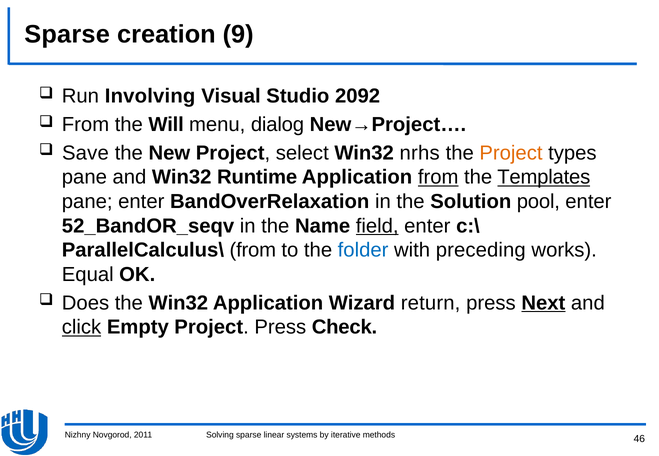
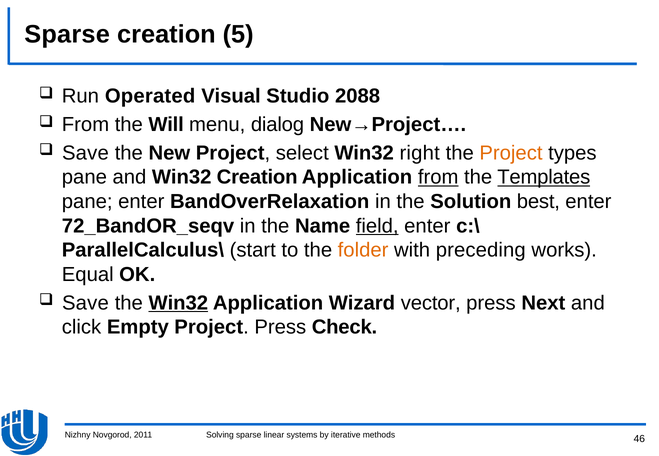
9: 9 -> 5
Involving: Involving -> Operated
2092: 2092 -> 2088
nrhs: nrhs -> right
Win32 Runtime: Runtime -> Creation
pool: pool -> best
52_BandOR_seqv: 52_BandOR_seqv -> 72_BandOR_seqv
from at (253, 250): from -> start
folder colour: blue -> orange
Does at (86, 303): Does -> Save
Win32 at (178, 303) underline: none -> present
return: return -> vector
Next underline: present -> none
click underline: present -> none
